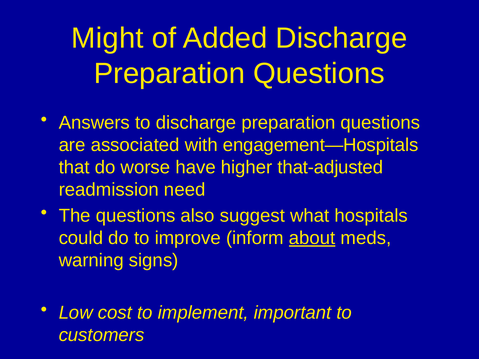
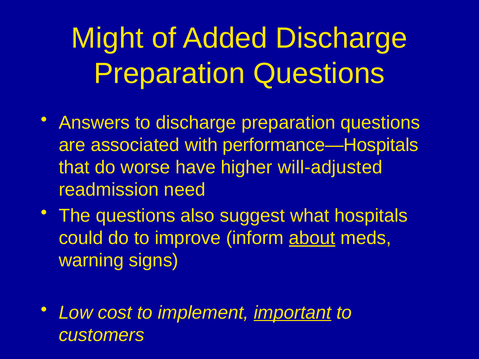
engagement—Hospitals: engagement—Hospitals -> performance—Hospitals
that-adjusted: that-adjusted -> will-adjusted
important underline: none -> present
